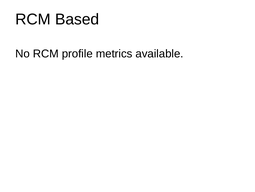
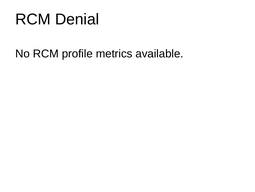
Based: Based -> Denial
